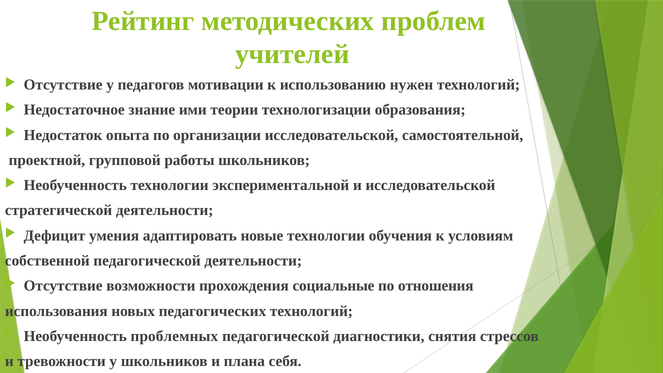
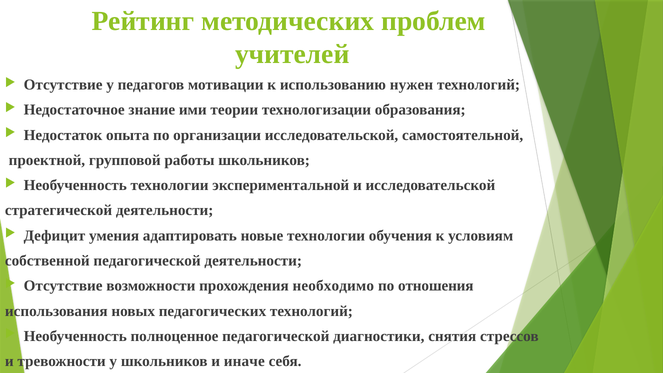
социальные: социальные -> необходимо
проблемных: проблемных -> полноценное
плана: плана -> иначе
